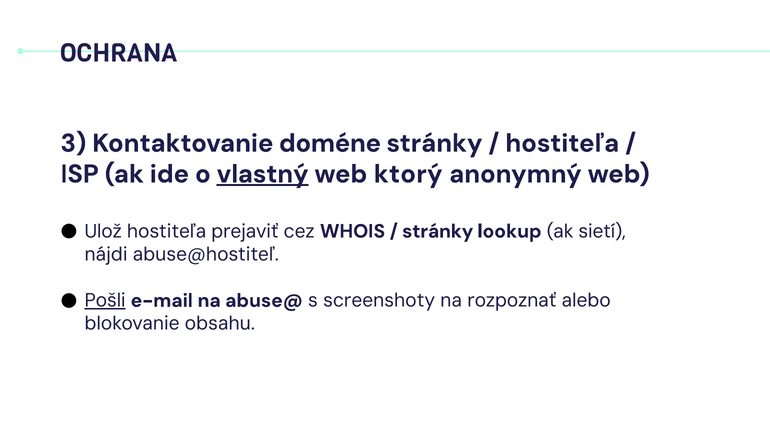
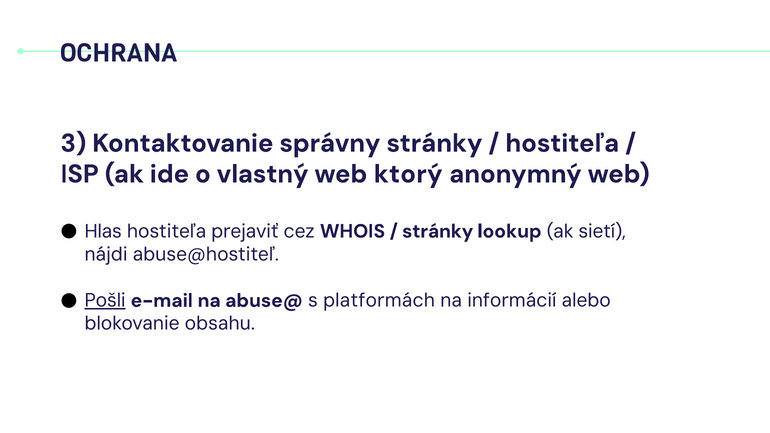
doméne: doméne -> správny
vlastný underline: present -> none
Ulož: Ulož -> Hlas
screenshoty: screenshoty -> platformách
rozpoznať: rozpoznať -> informácií
